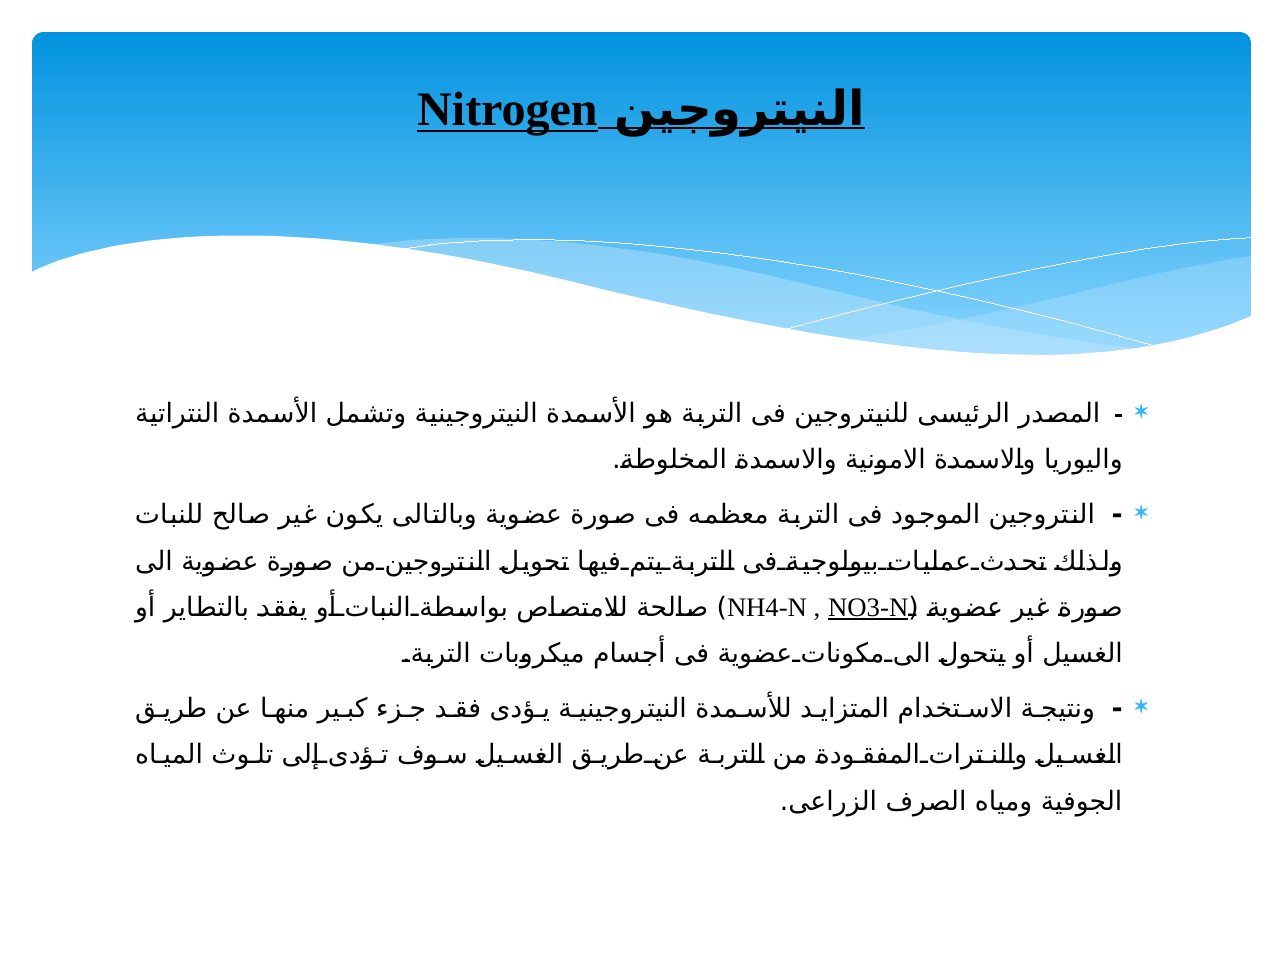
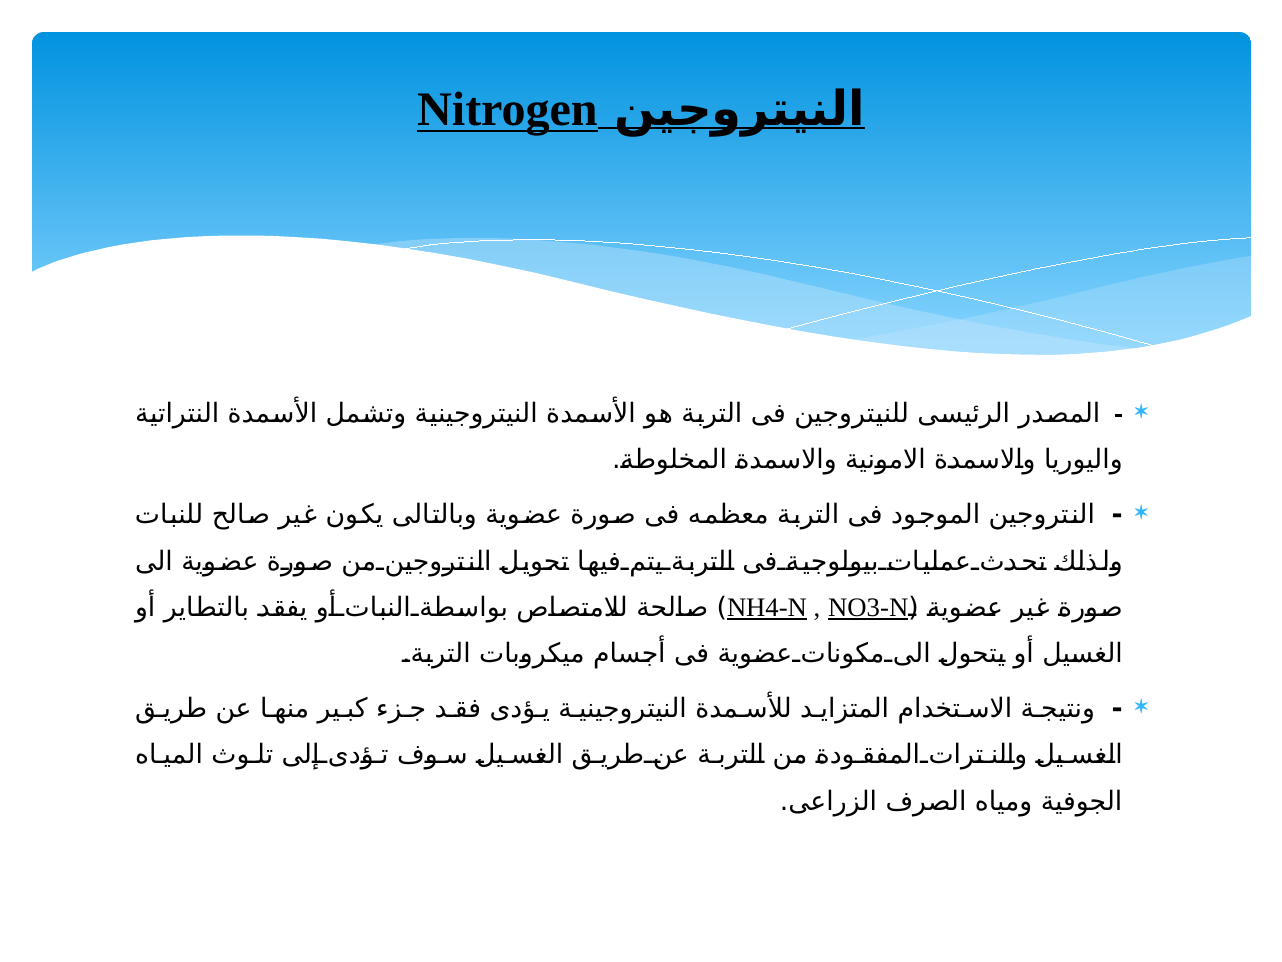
NH4-N underline: none -> present
